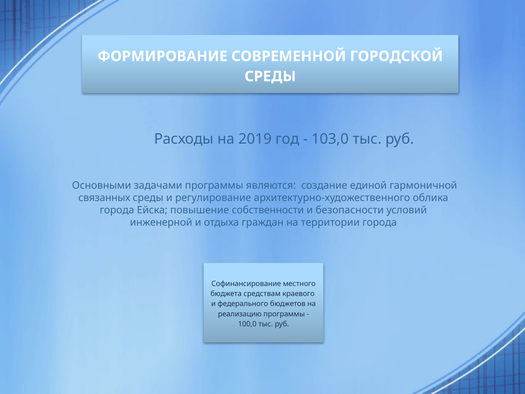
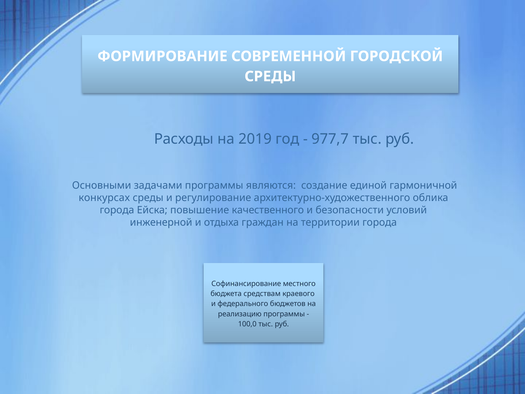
103,0: 103,0 -> 977,7
связанных: связанных -> конкурсах
собственности: собственности -> качественного
